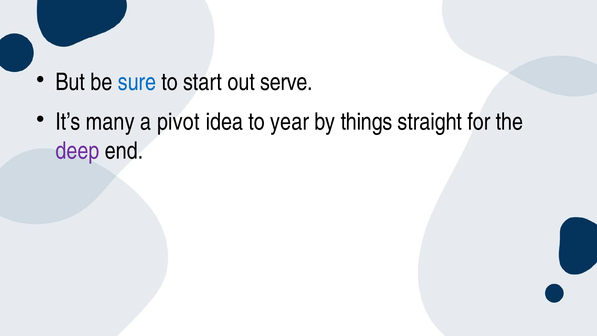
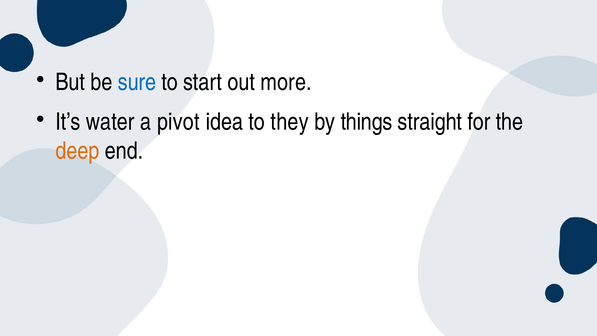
serve: serve -> more
many: many -> water
year: year -> they
deep colour: purple -> orange
